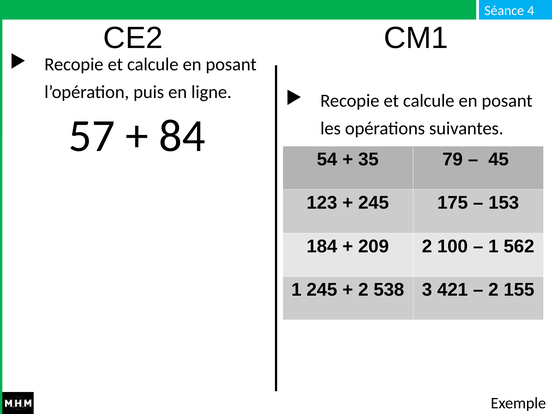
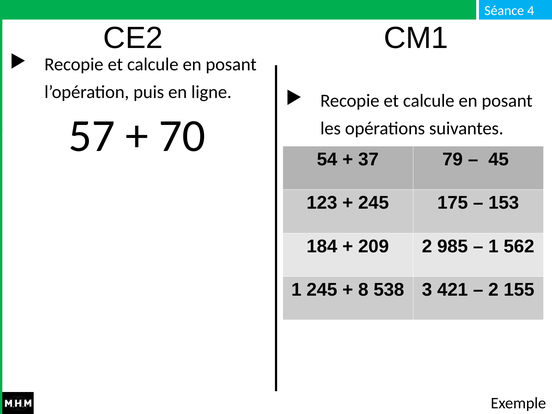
84: 84 -> 70
35: 35 -> 37
100: 100 -> 985
2 at (363, 290): 2 -> 8
